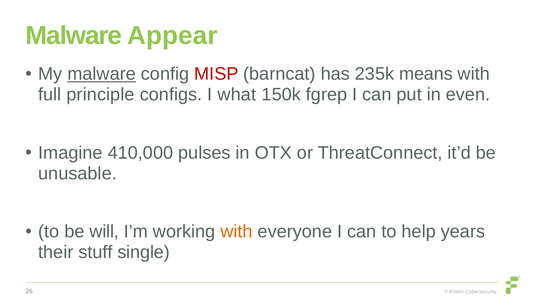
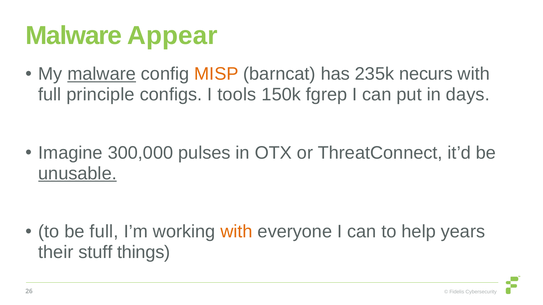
MISP colour: red -> orange
means: means -> necurs
what: what -> tools
even: even -> days
410,000: 410,000 -> 300,000
unusable underline: none -> present
be will: will -> full
single: single -> things
